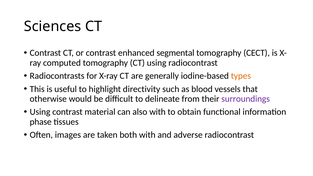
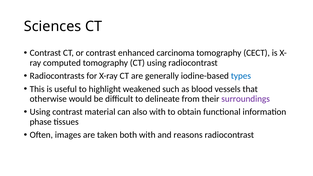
segmental: segmental -> carcinoma
types colour: orange -> blue
directivity: directivity -> weakened
adverse: adverse -> reasons
